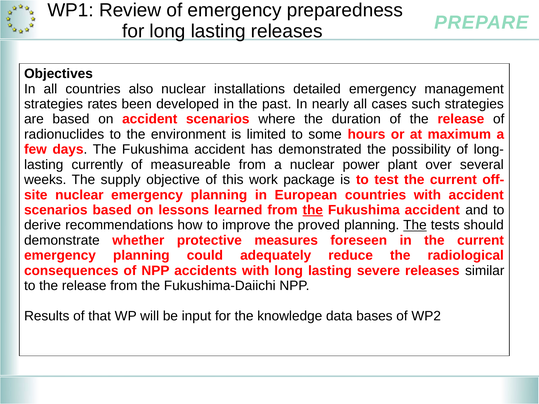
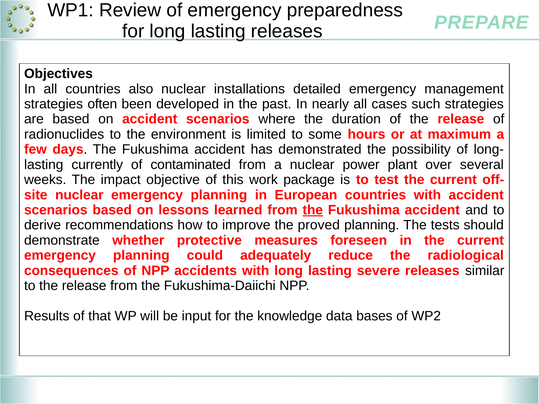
rates: rates -> often
measureable: measureable -> contaminated
supply: supply -> impact
The at (415, 225) underline: present -> none
